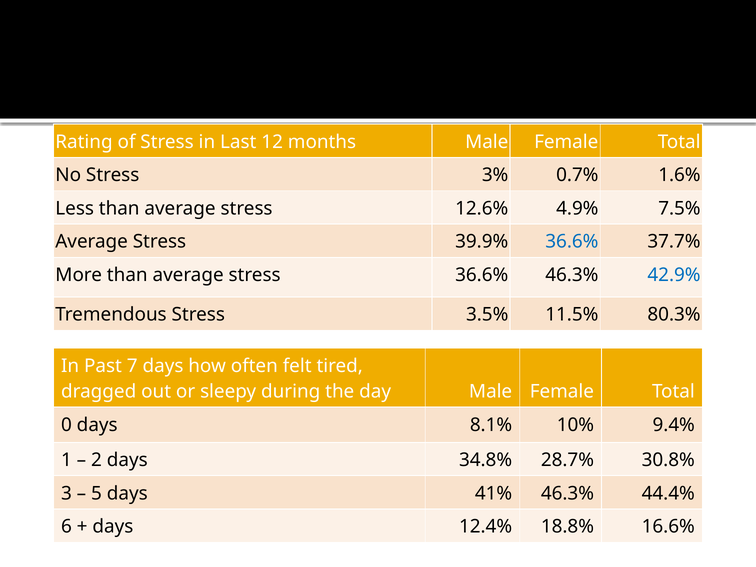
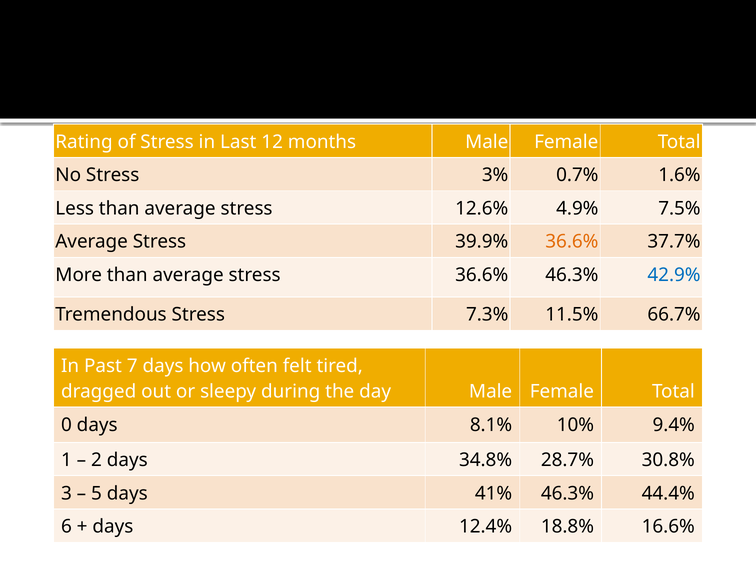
36.6% at (572, 242) colour: blue -> orange
3.5%: 3.5% -> 7.3%
80.3%: 80.3% -> 66.7%
